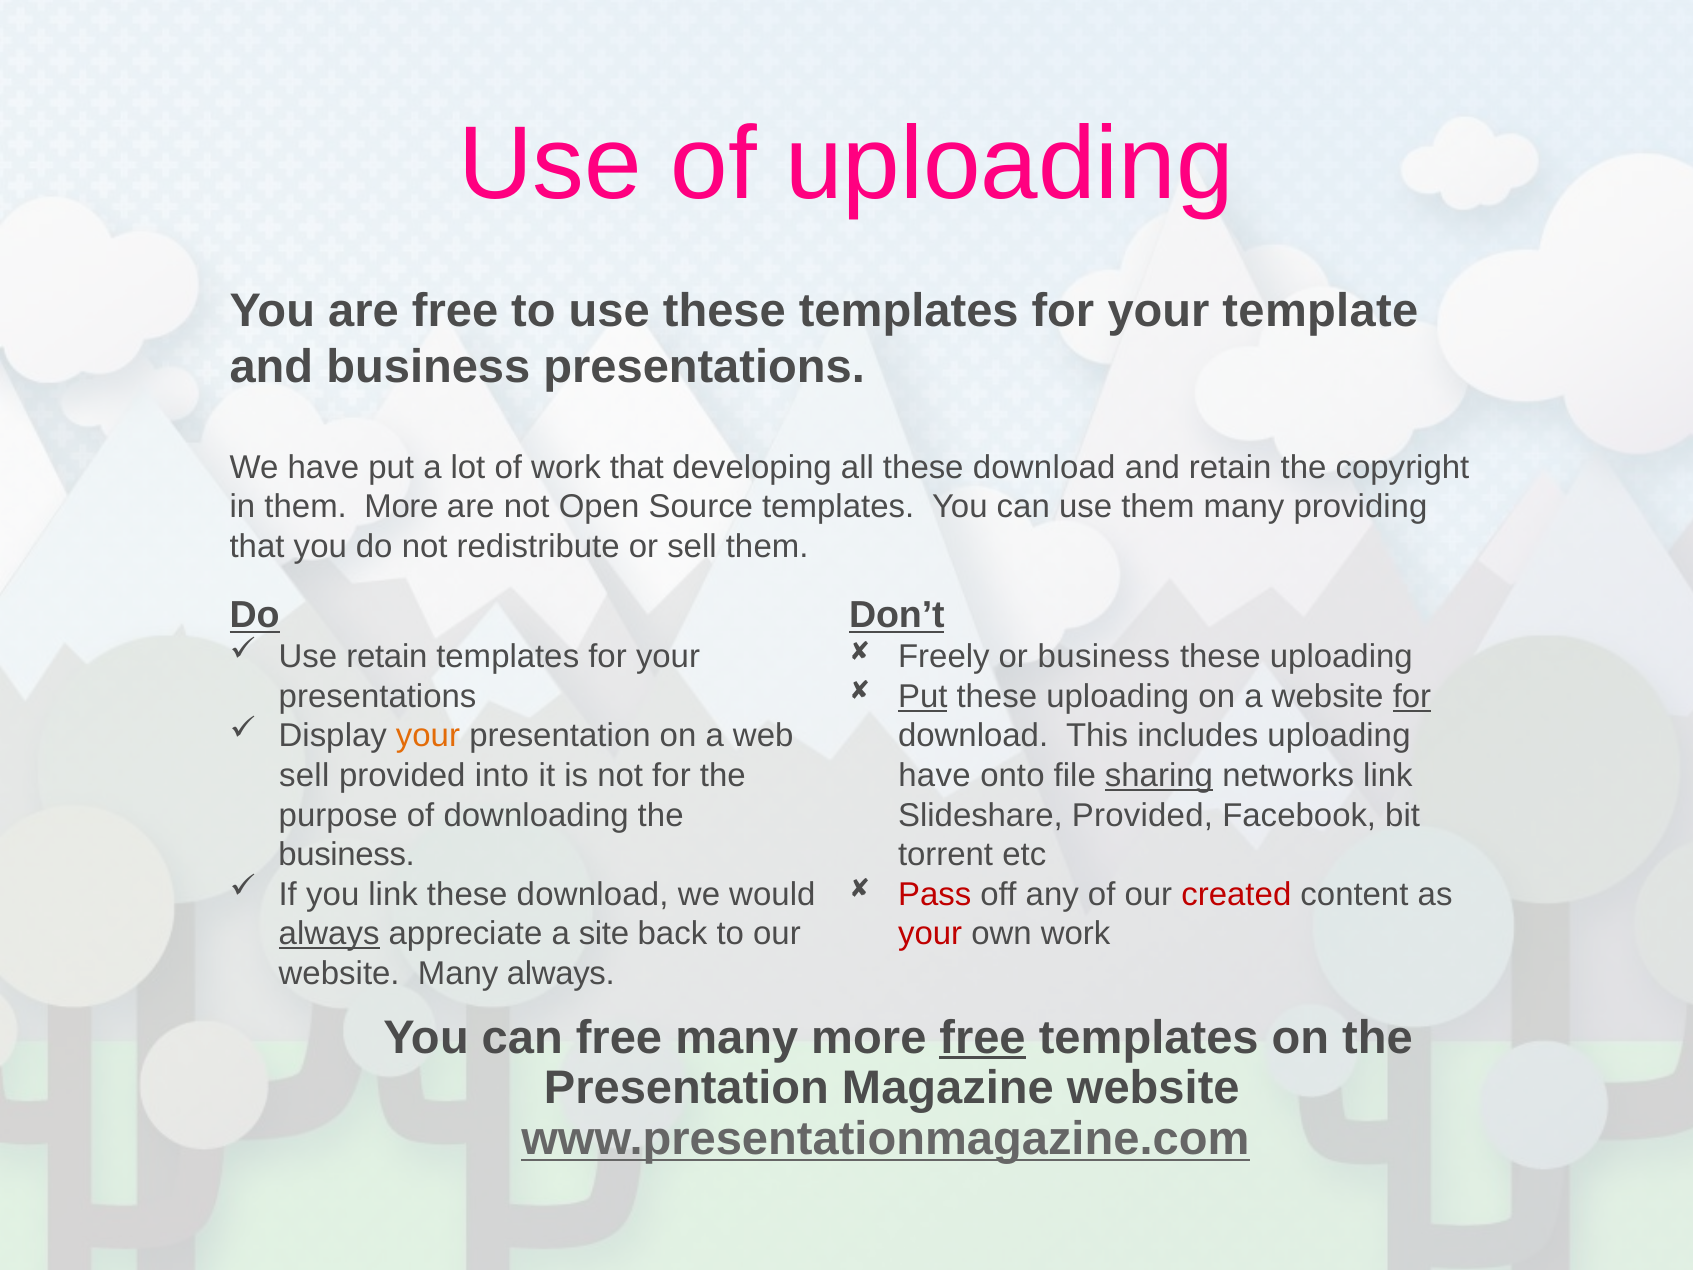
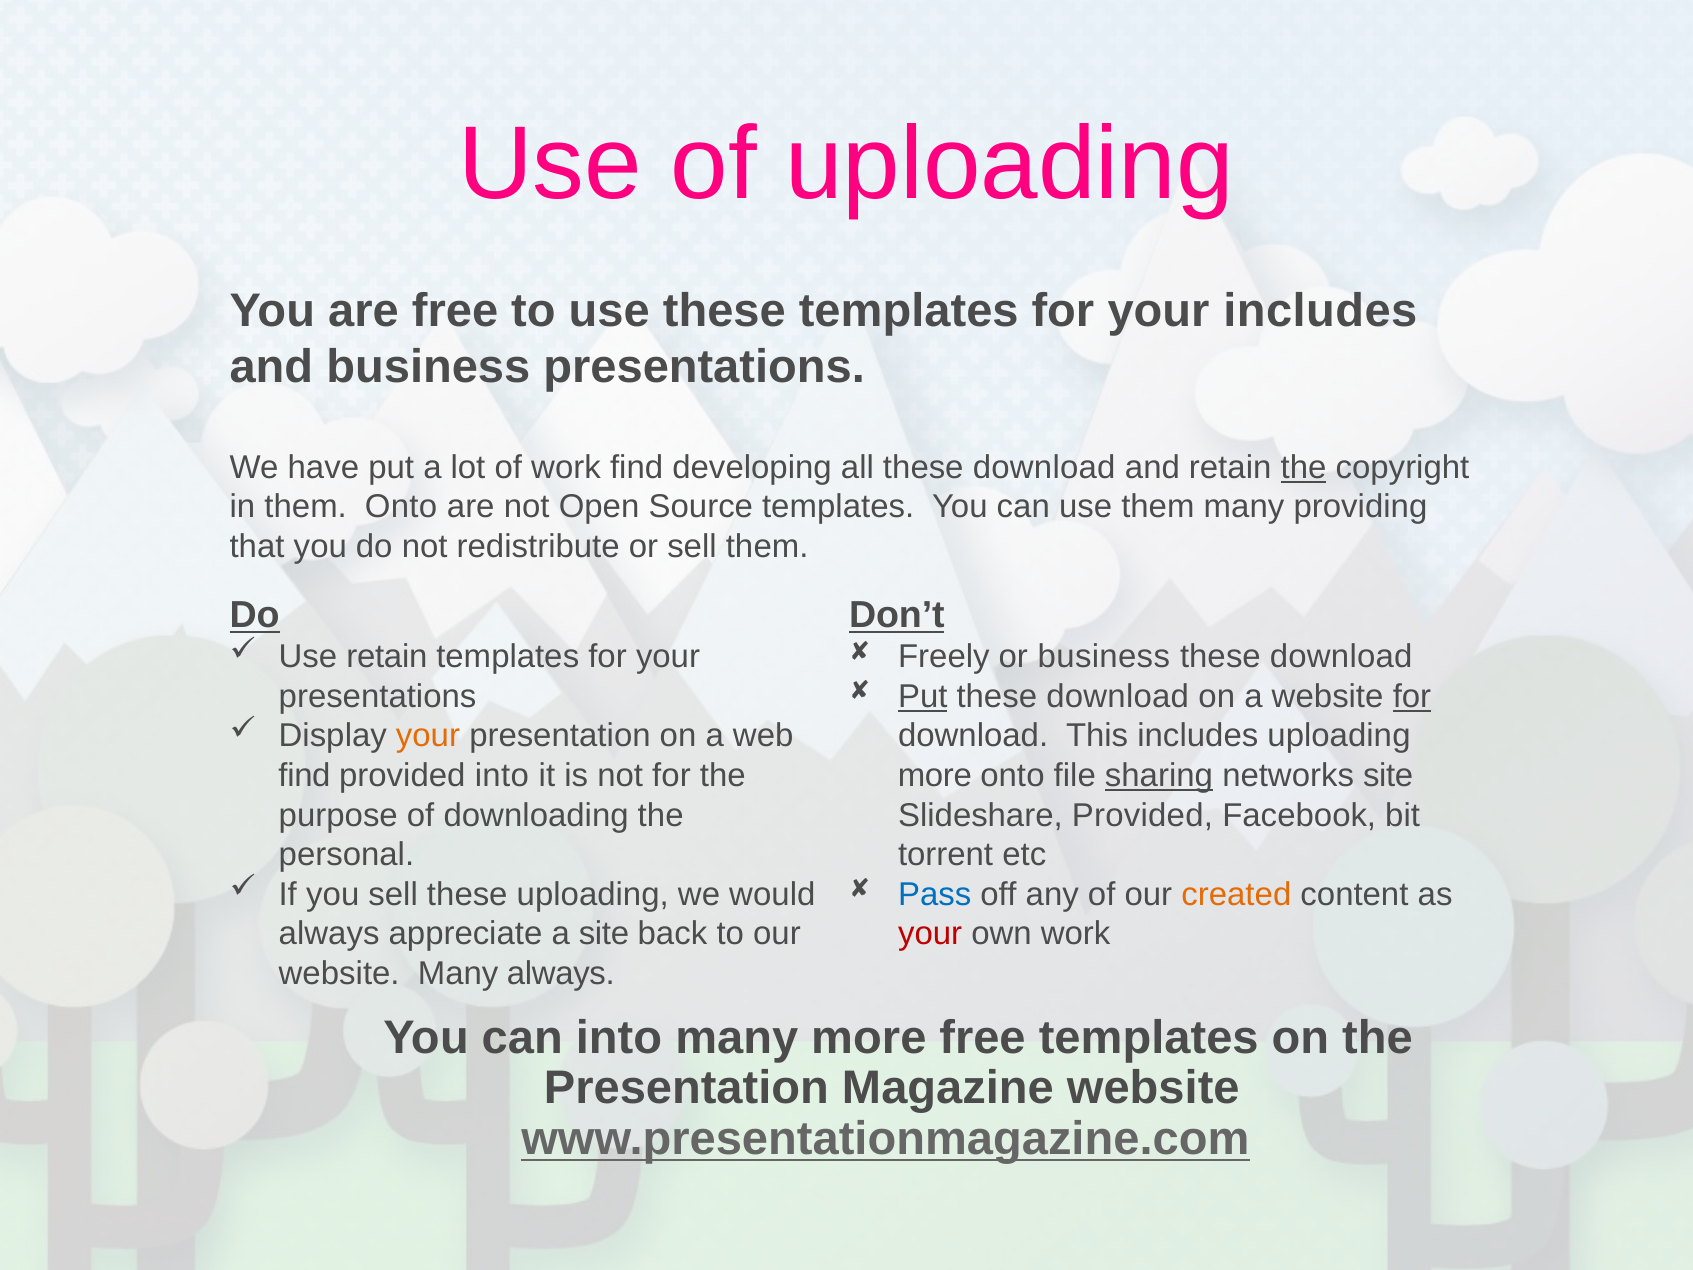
your template: template -> includes
work that: that -> find
the at (1304, 467) underline: none -> present
them More: More -> Onto
uploading at (1341, 657): uploading -> download
uploading at (1118, 696): uploading -> download
sell at (304, 775): sell -> find
have at (934, 775): have -> more
networks link: link -> site
business at (347, 854): business -> personal
you link: link -> sell
download at (593, 894): download -> uploading
Pass colour: red -> blue
created colour: red -> orange
always at (329, 934) underline: present -> none
can free: free -> into
free at (983, 1037) underline: present -> none
